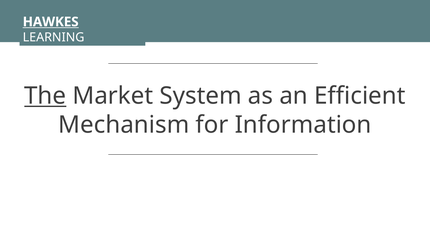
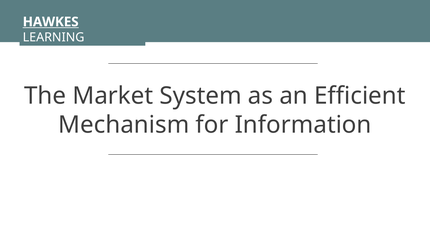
The underline: present -> none
